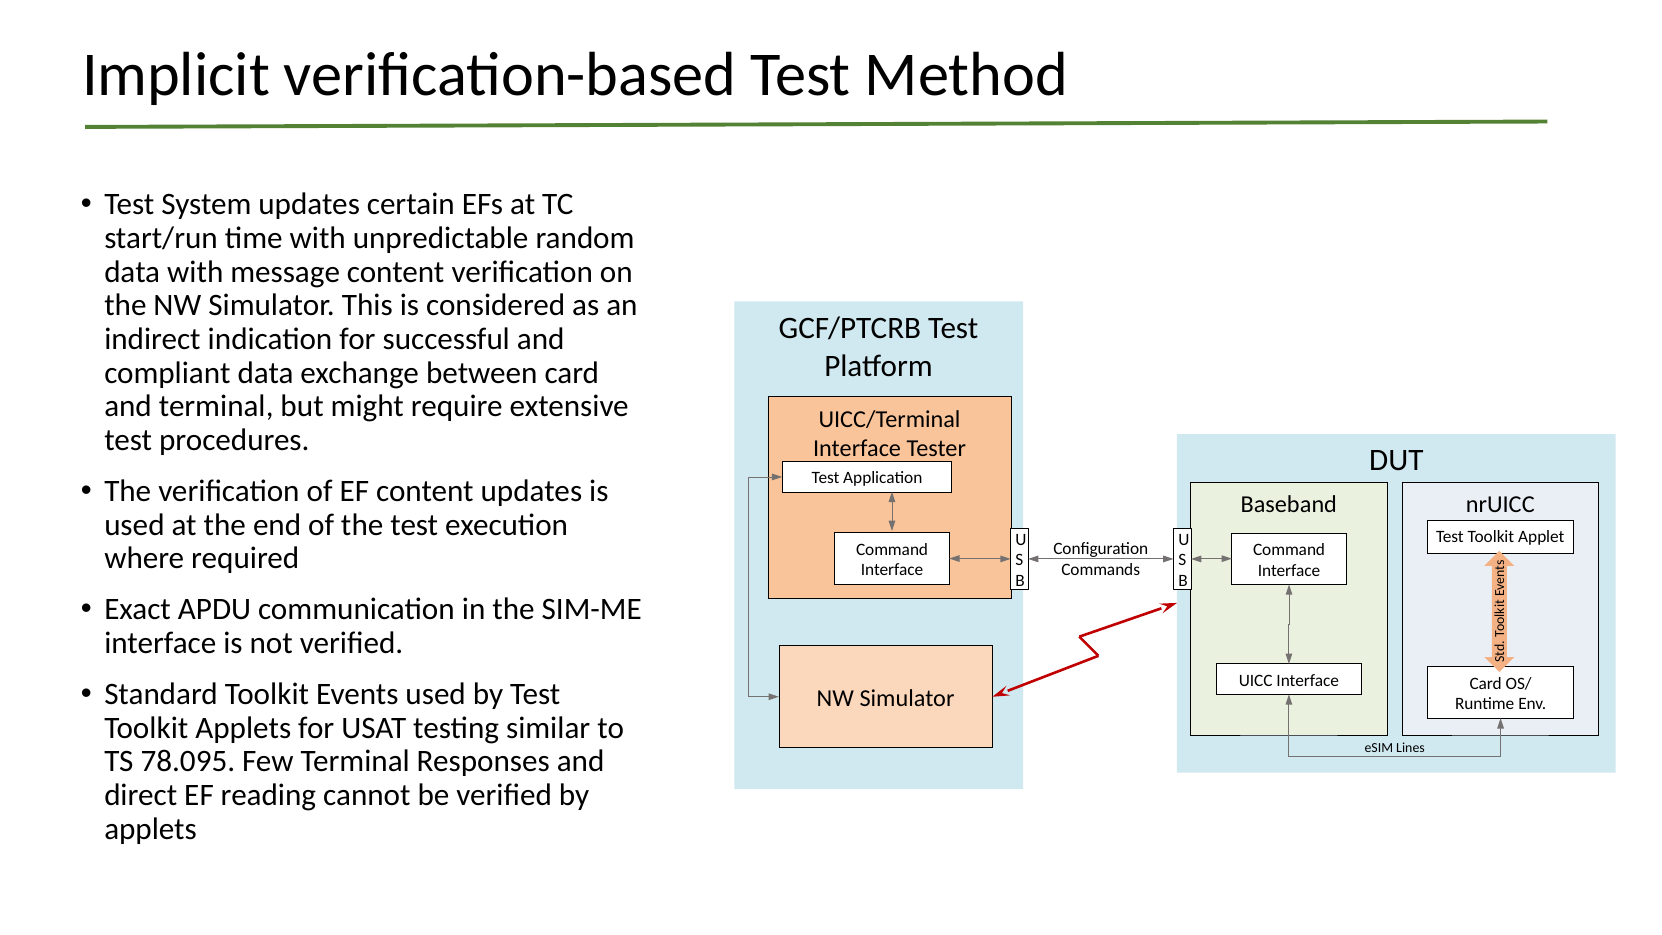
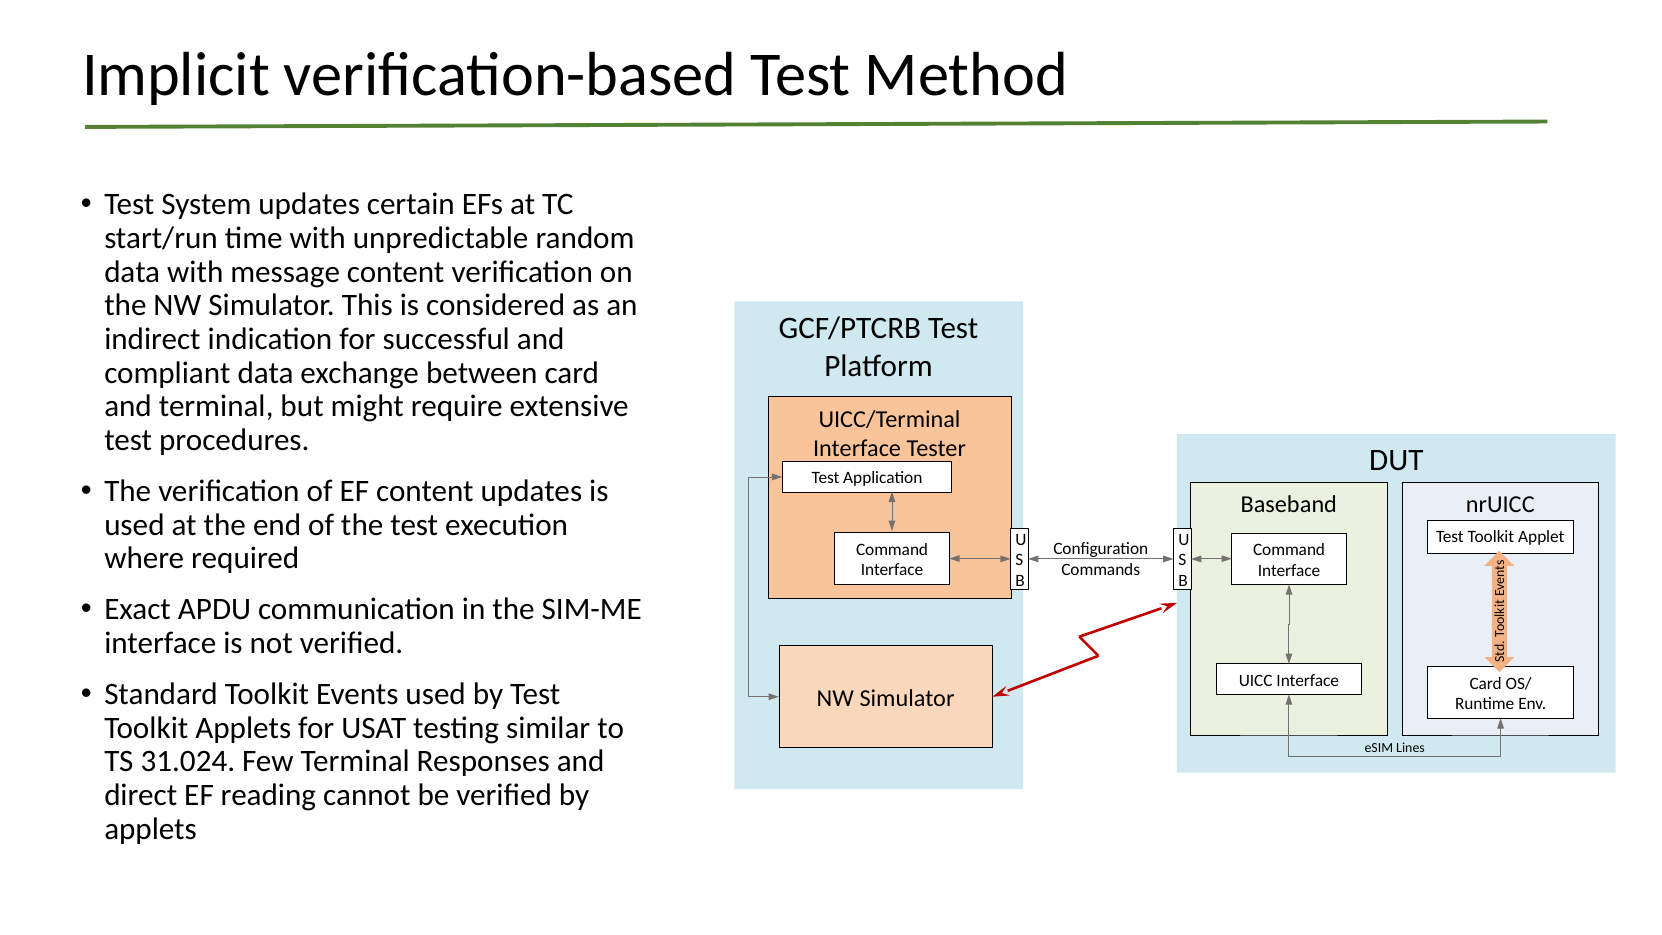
78.095: 78.095 -> 31.024
